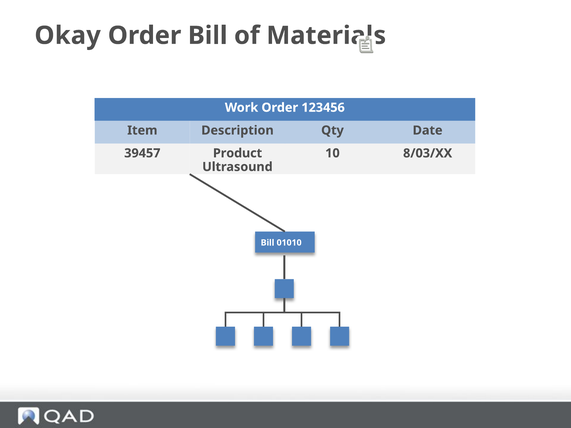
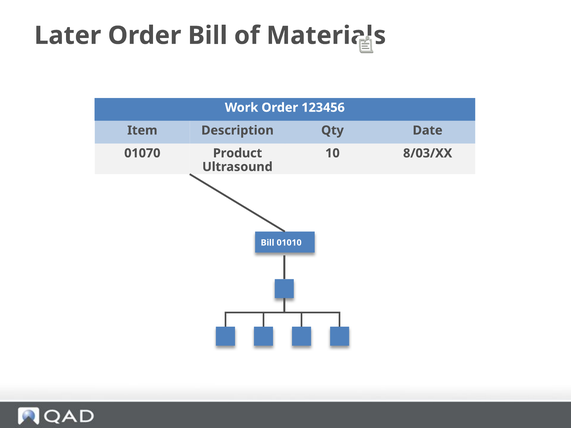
Okay: Okay -> Later
39457: 39457 -> 01070
